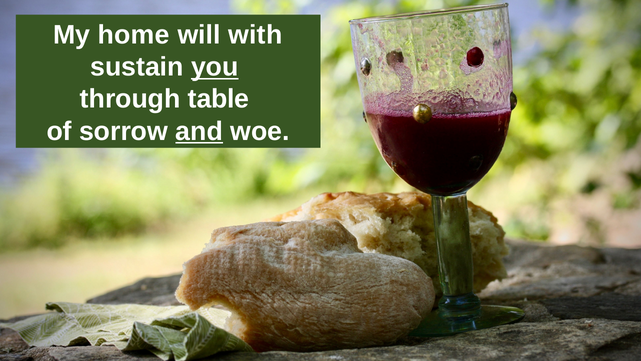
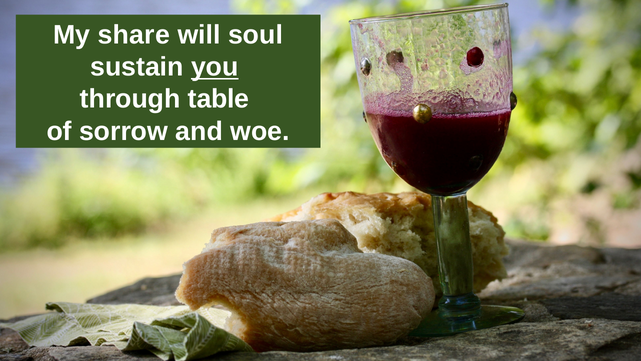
home: home -> share
with: with -> soul
and underline: present -> none
